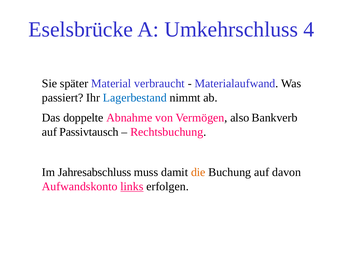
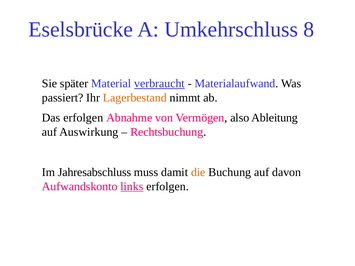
4: 4 -> 8
verbraucht underline: none -> present
Lagerbestand colour: blue -> orange
Das doppelte: doppelte -> erfolgen
Bankverb: Bankverb -> Ableitung
Passivtausch: Passivtausch -> Auswirkung
